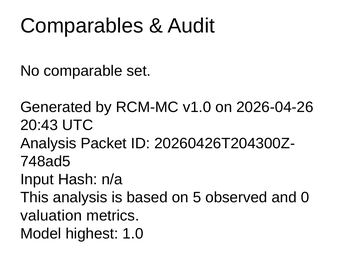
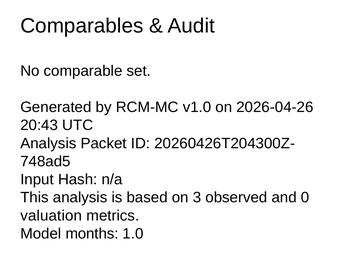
5: 5 -> 3
highest: highest -> months
